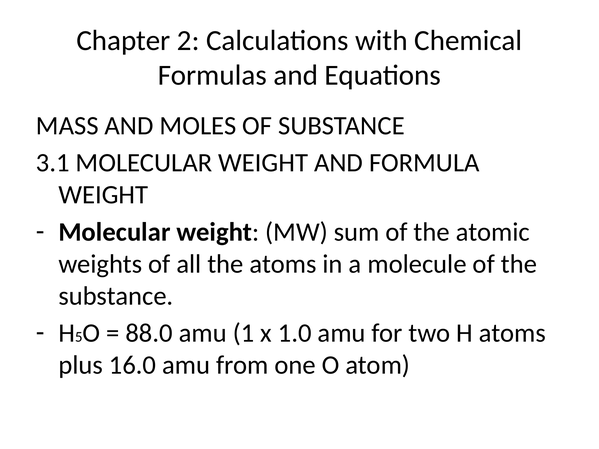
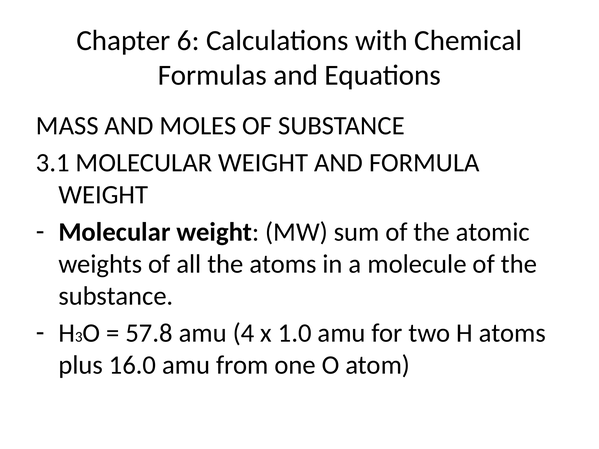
2: 2 -> 6
5: 5 -> 3
88.0: 88.0 -> 57.8
1: 1 -> 4
